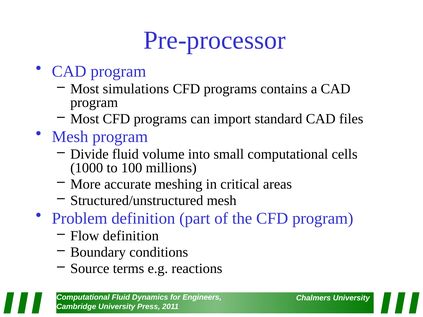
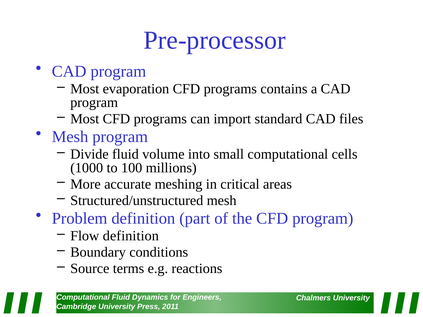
simulations: simulations -> evaporation
